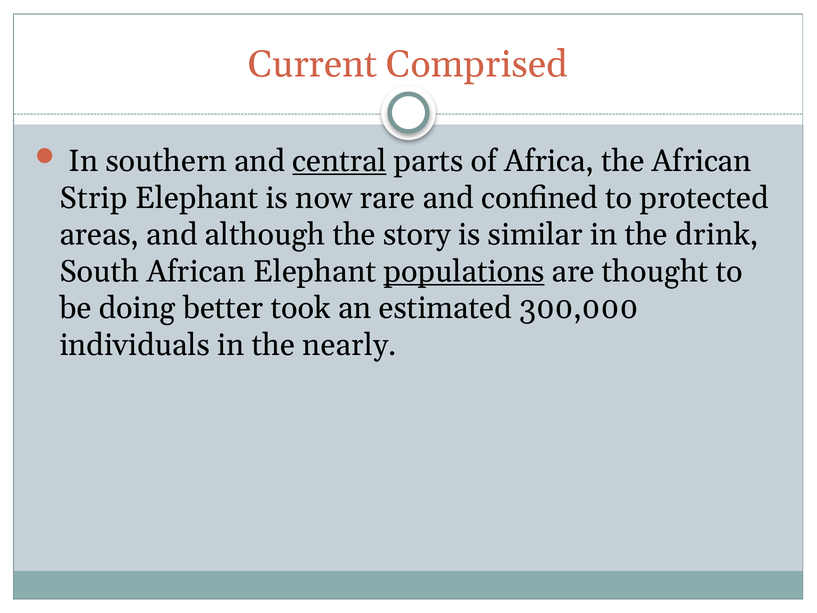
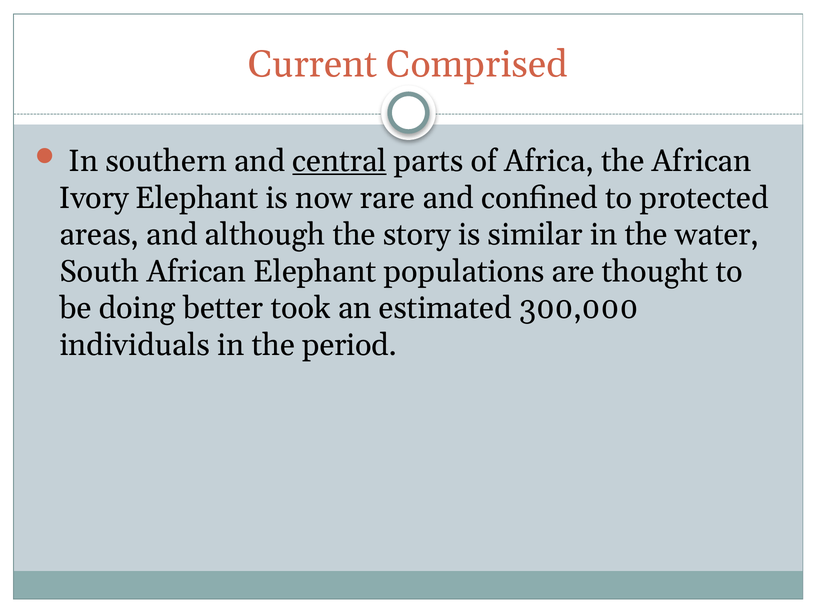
Strip: Strip -> Ivory
drink: drink -> water
populations underline: present -> none
nearly: nearly -> period
